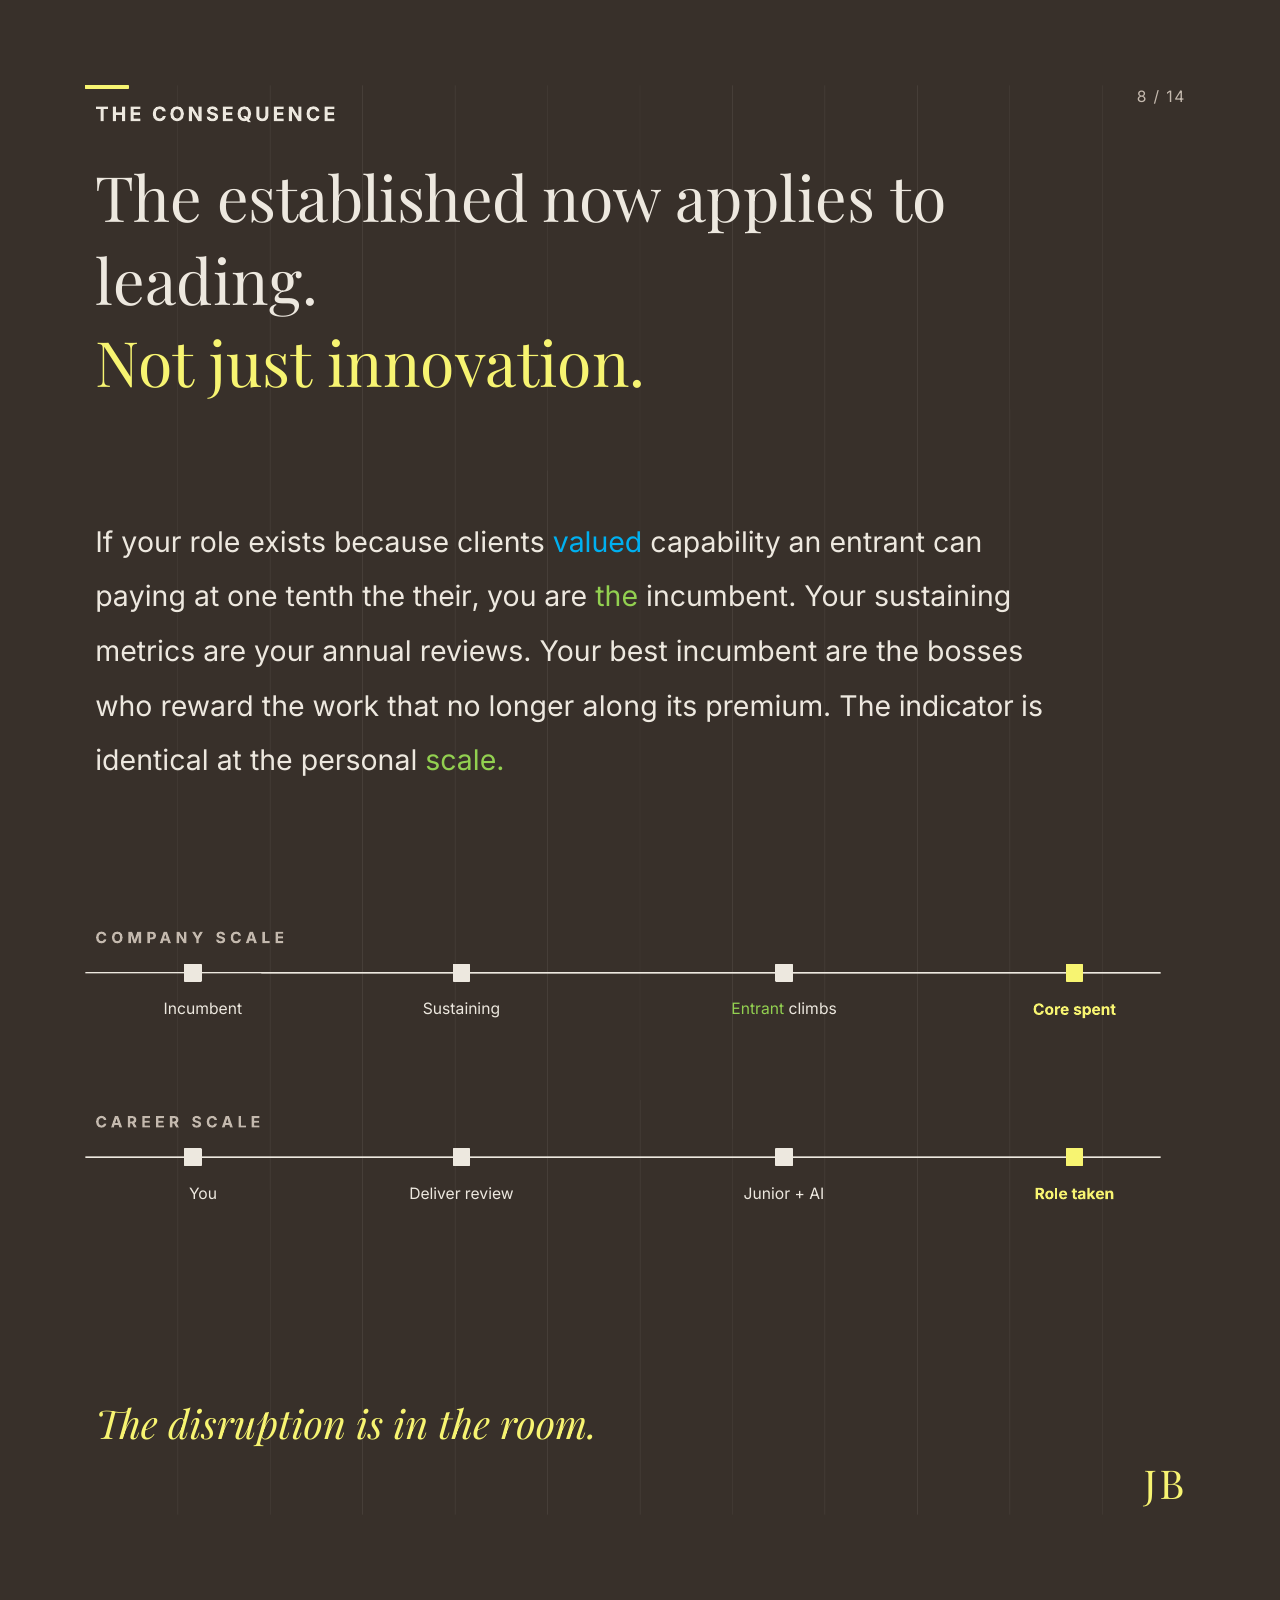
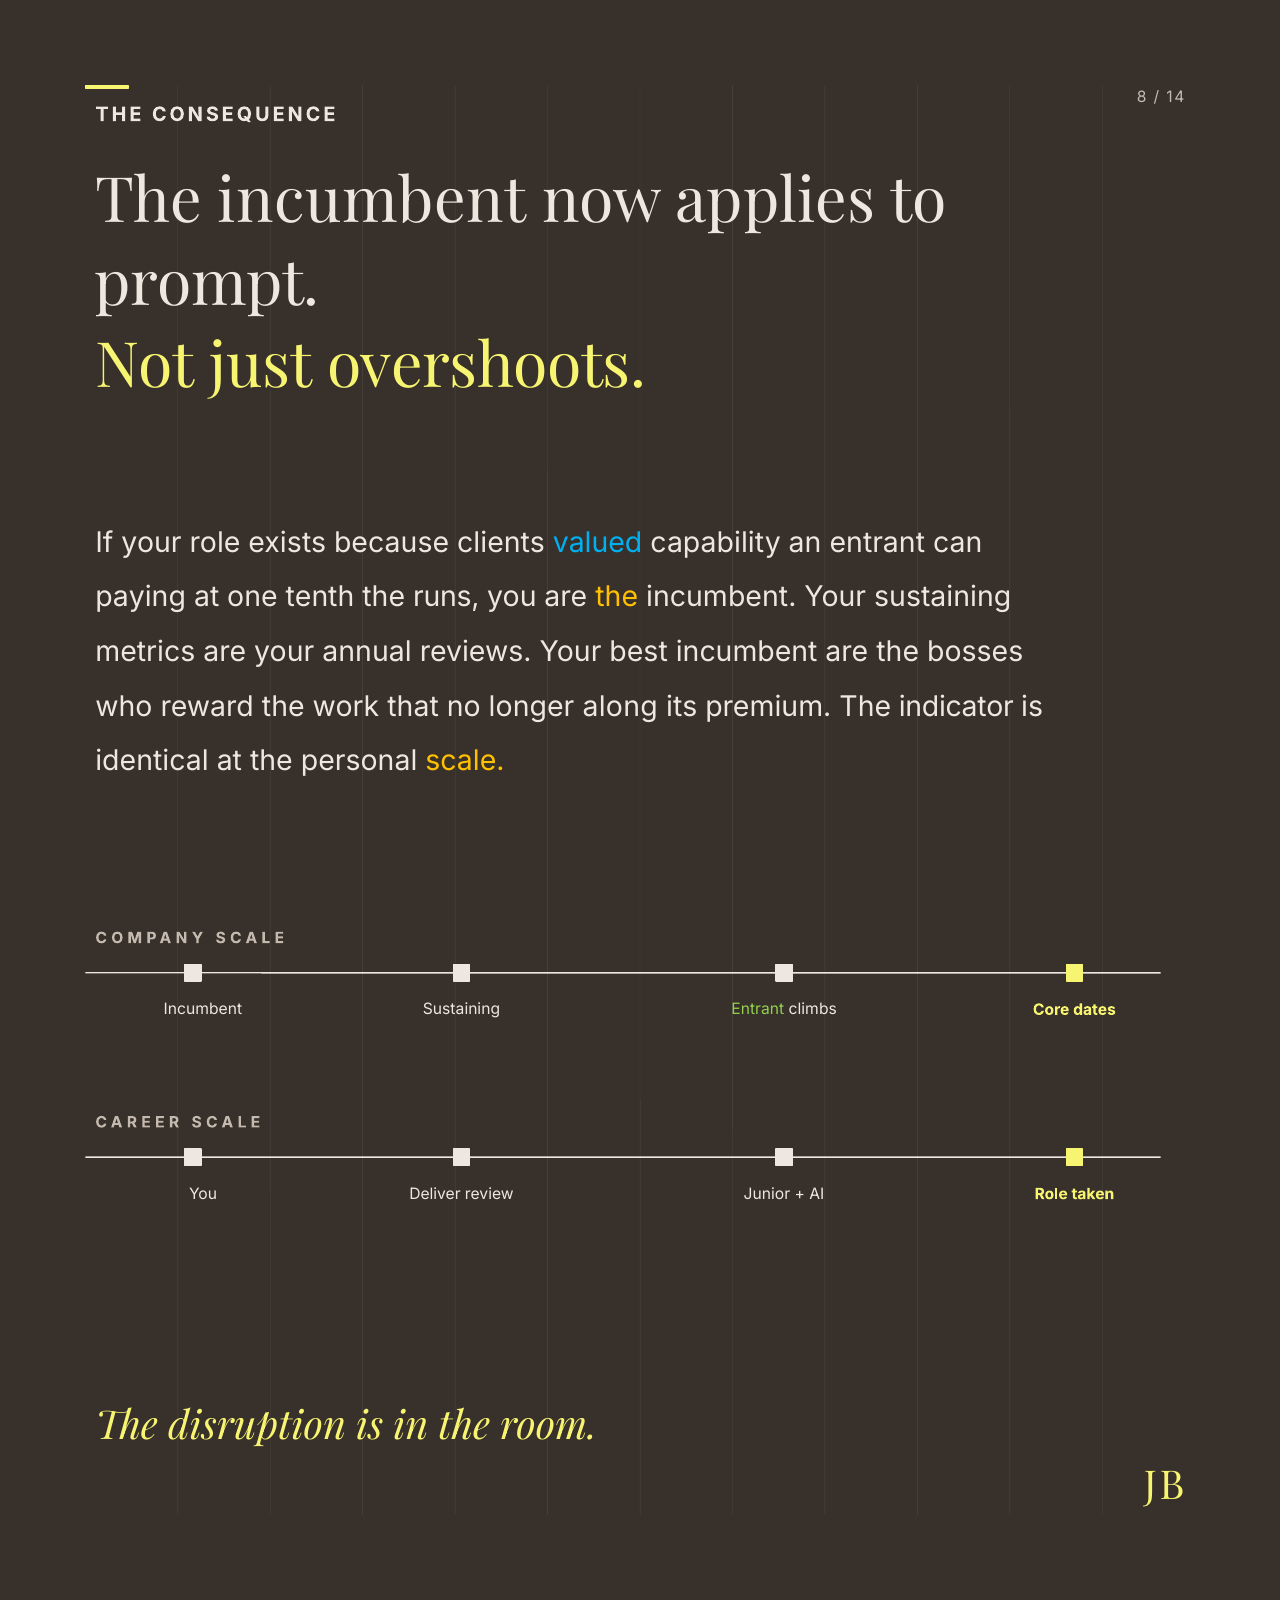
established at (373, 202): established -> incumbent
leading: leading -> prompt
innovation: innovation -> overshoots
their: their -> runs
the at (617, 598) colour: light green -> yellow
scale colour: light green -> yellow
spent: spent -> dates
